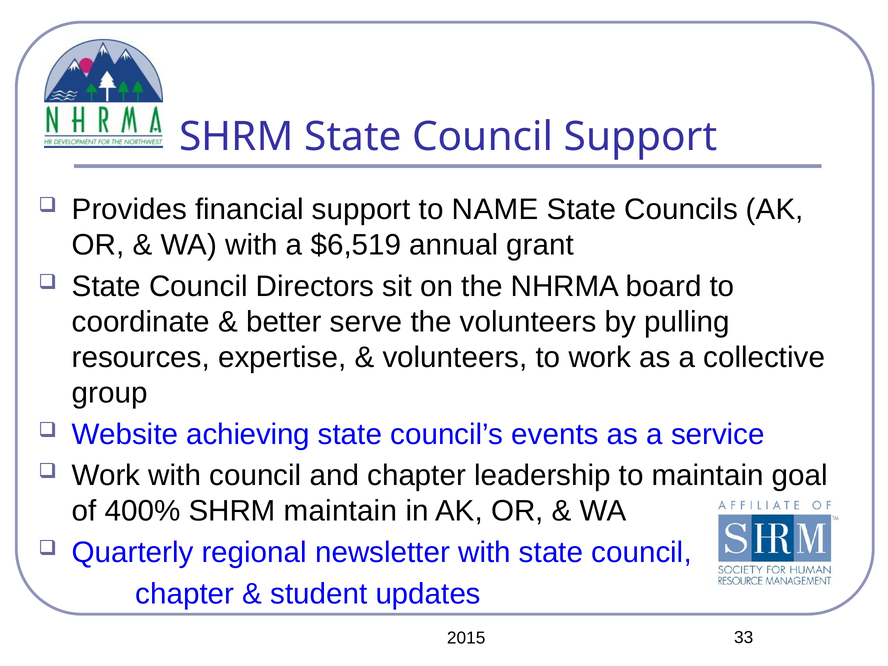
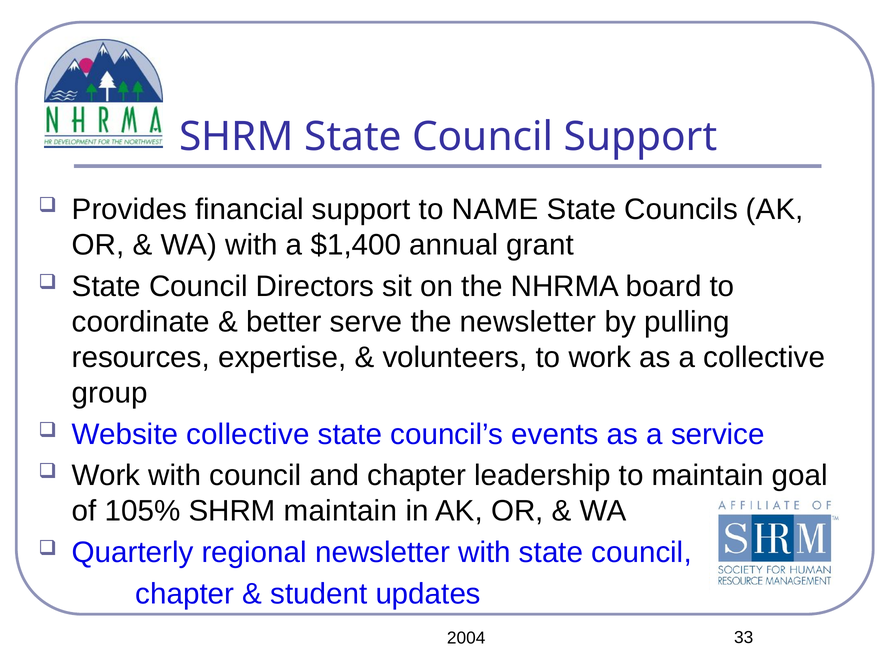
$6,519: $6,519 -> $1,400
the volunteers: volunteers -> newsletter
Website achieving: achieving -> collective
400%: 400% -> 105%
2015: 2015 -> 2004
